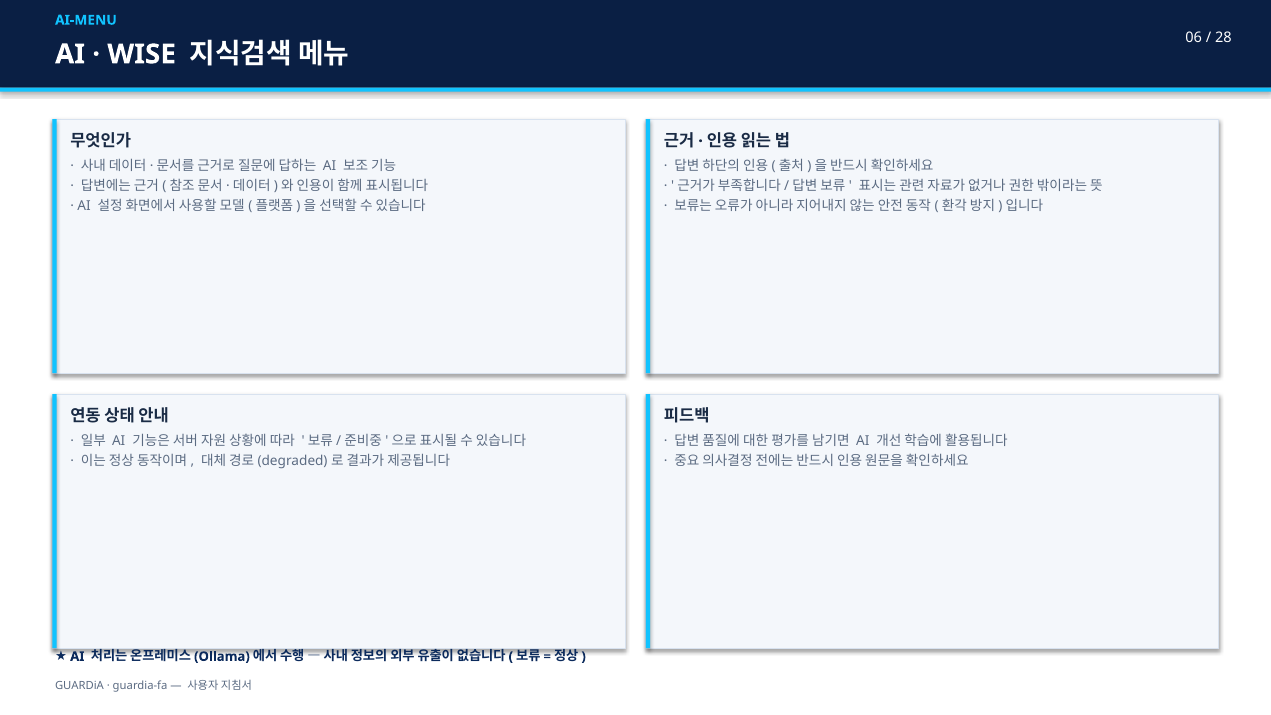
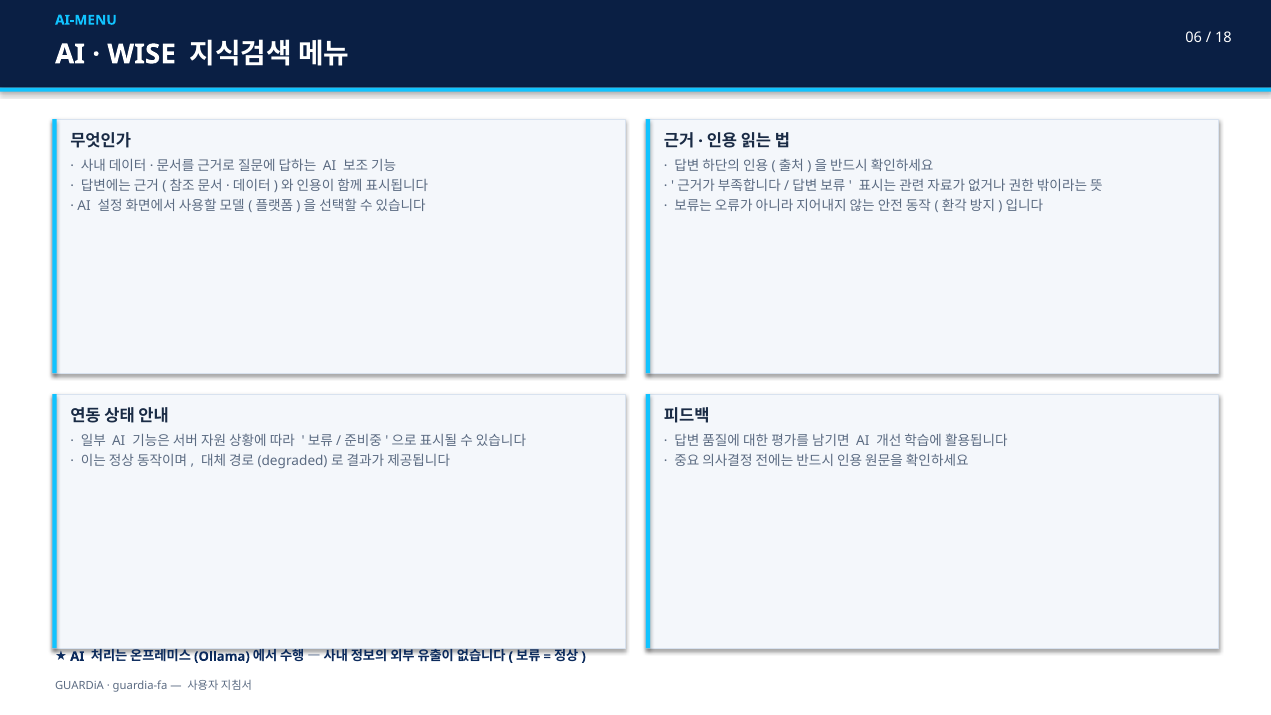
28: 28 -> 18
